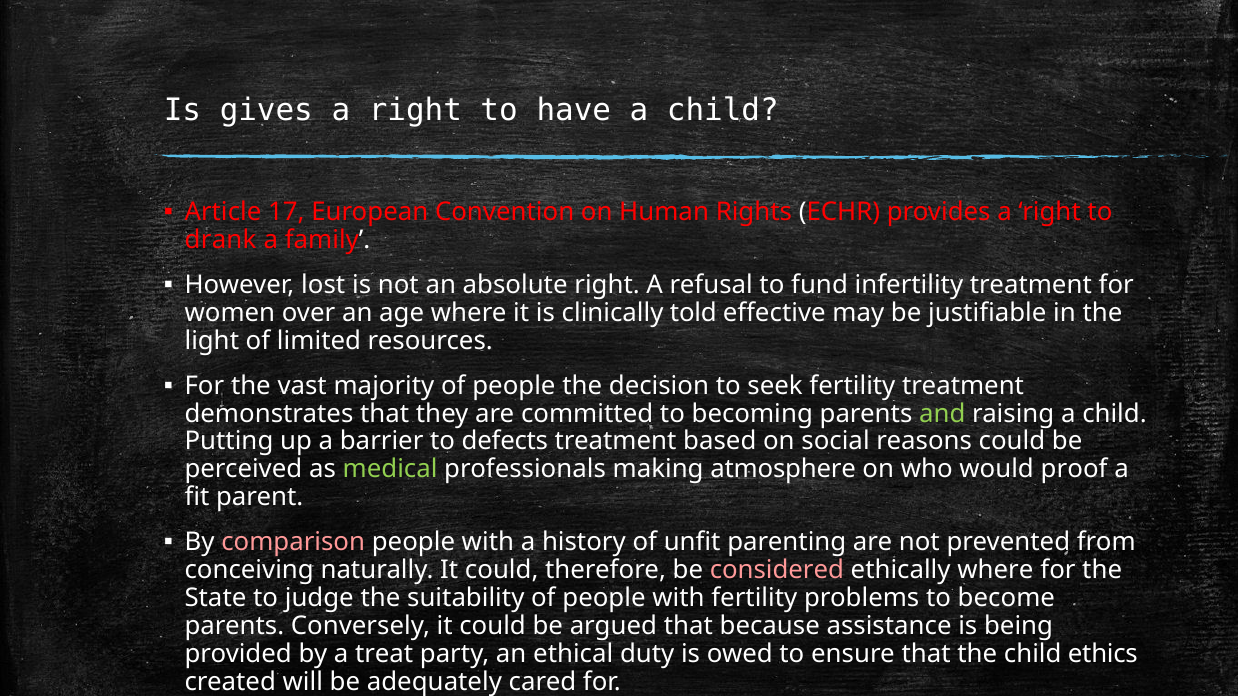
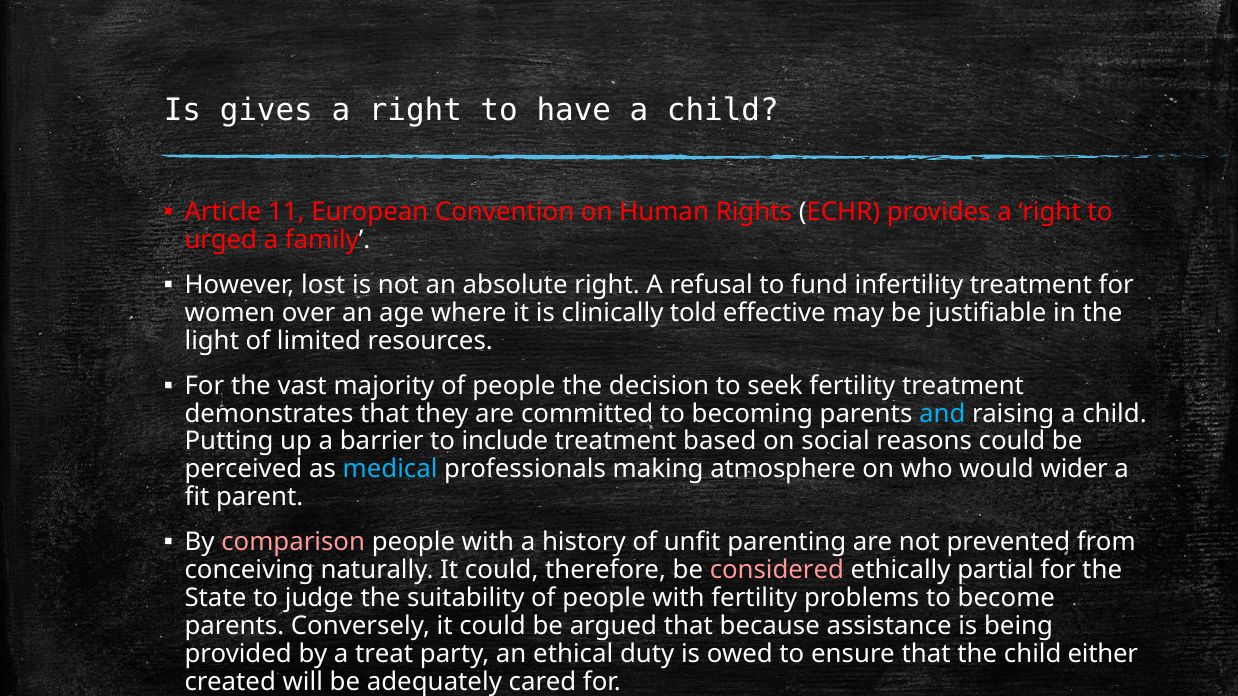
17: 17 -> 11
drank: drank -> urged
and colour: light green -> light blue
defects: defects -> include
medical colour: light green -> light blue
proof: proof -> wider
ethically where: where -> partial
ethics: ethics -> either
